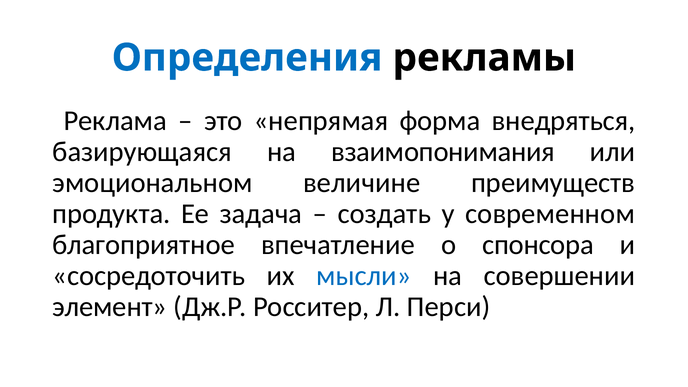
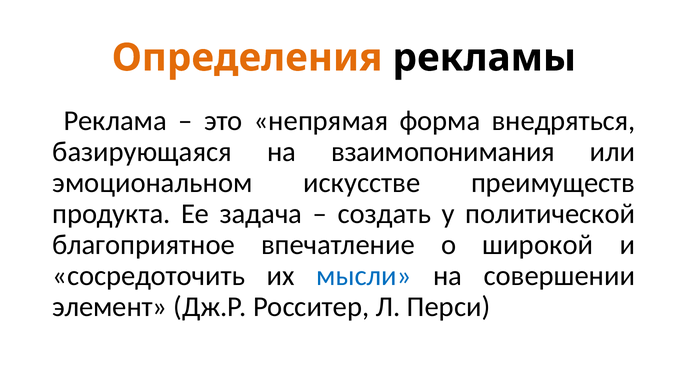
Определения colour: blue -> orange
величине: величине -> искусстве
современном: современном -> политической
спонсора: спонсора -> широкой
